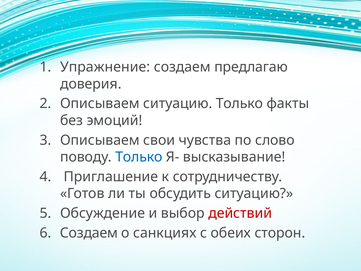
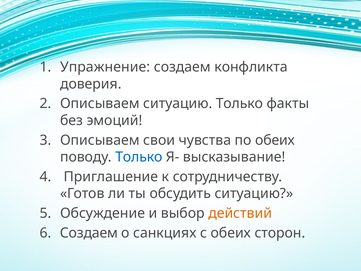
предлагаю: предлагаю -> конфликта
по слово: слово -> обеих
действий colour: red -> orange
